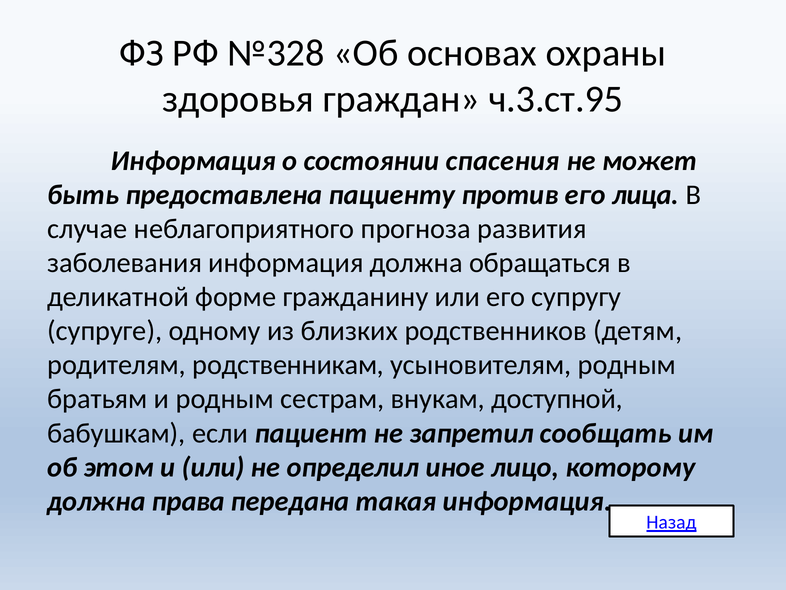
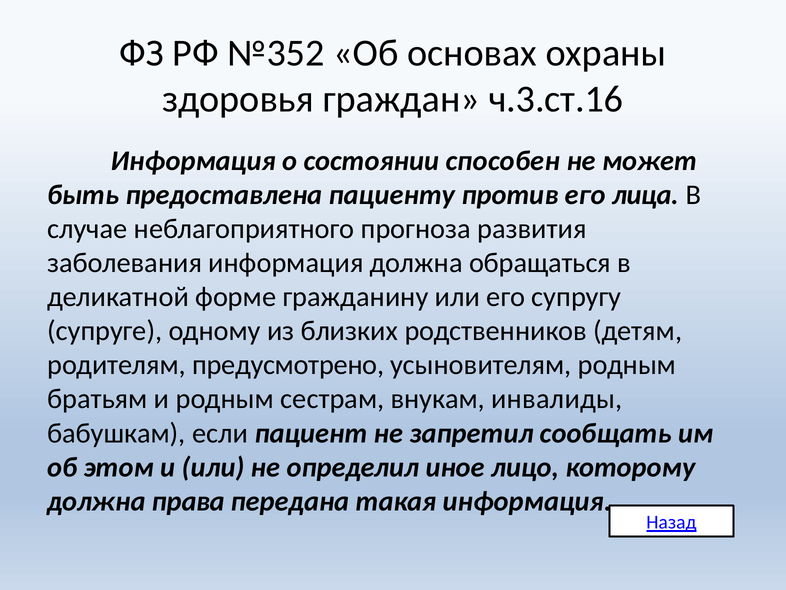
№328: №328 -> №352
ч.3.ст.95: ч.3.ст.95 -> ч.3.ст.16
спасения: спасения -> способен
родственникам: родственникам -> предусмотрено
доступной: доступной -> инвалиды
